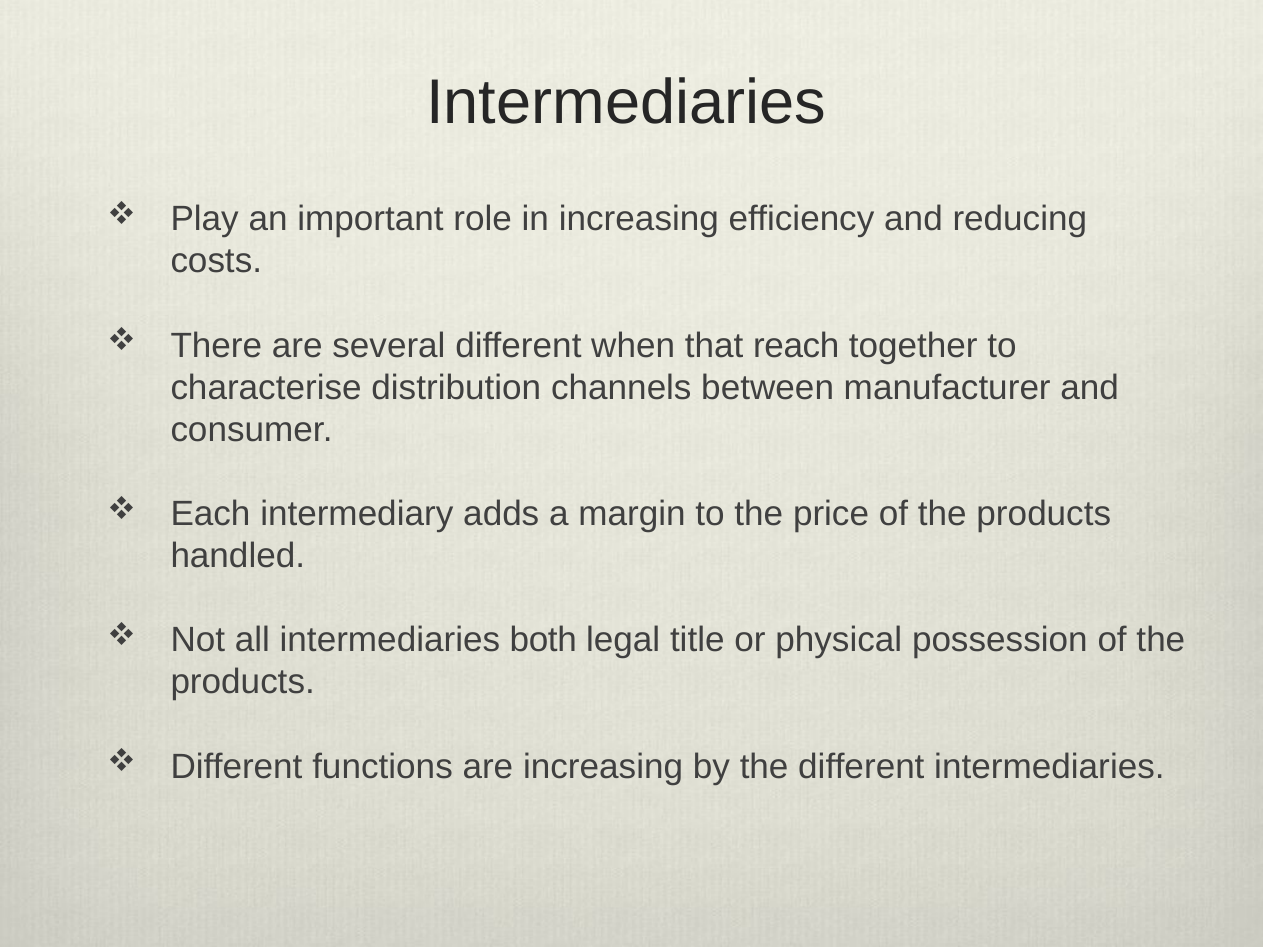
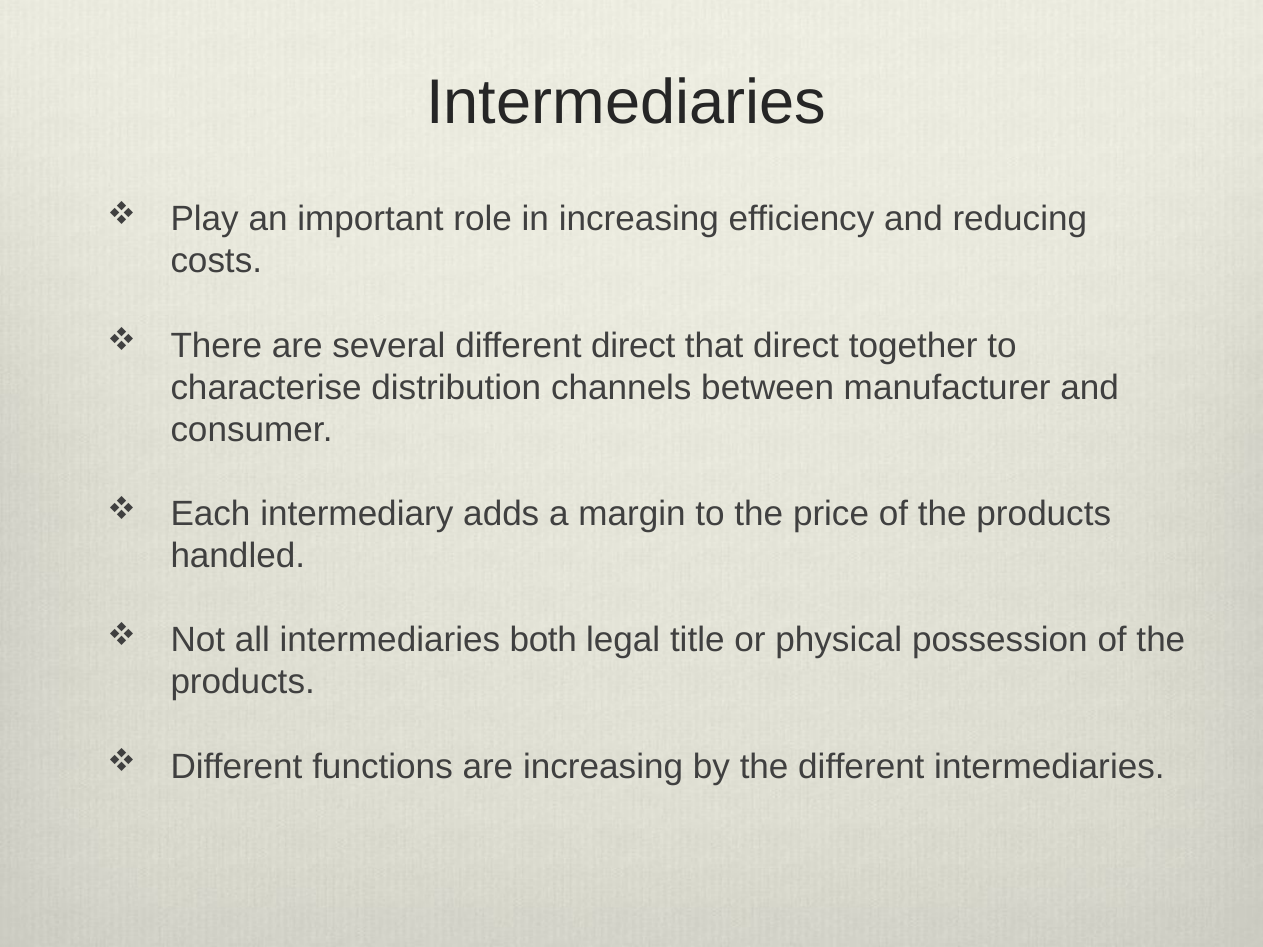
different when: when -> direct
that reach: reach -> direct
